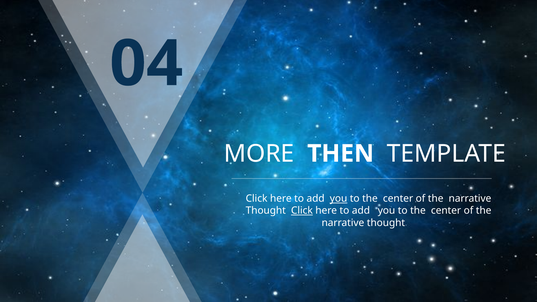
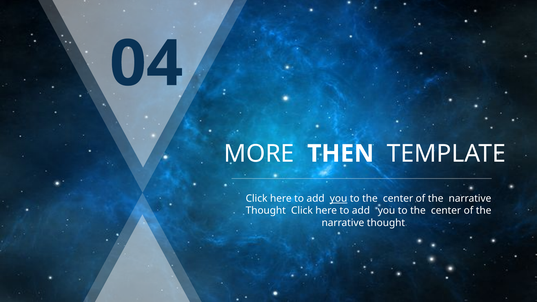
Click at (302, 211) underline: present -> none
